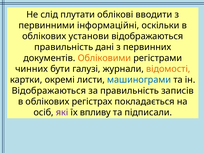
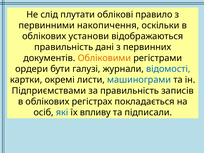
вводити: вводити -> правило
інформаційні: інформаційні -> накопичення
чинних: чинних -> ордери
відомості colour: orange -> blue
Відображаються at (49, 91): Відображаються -> Підприємствами
які colour: purple -> blue
